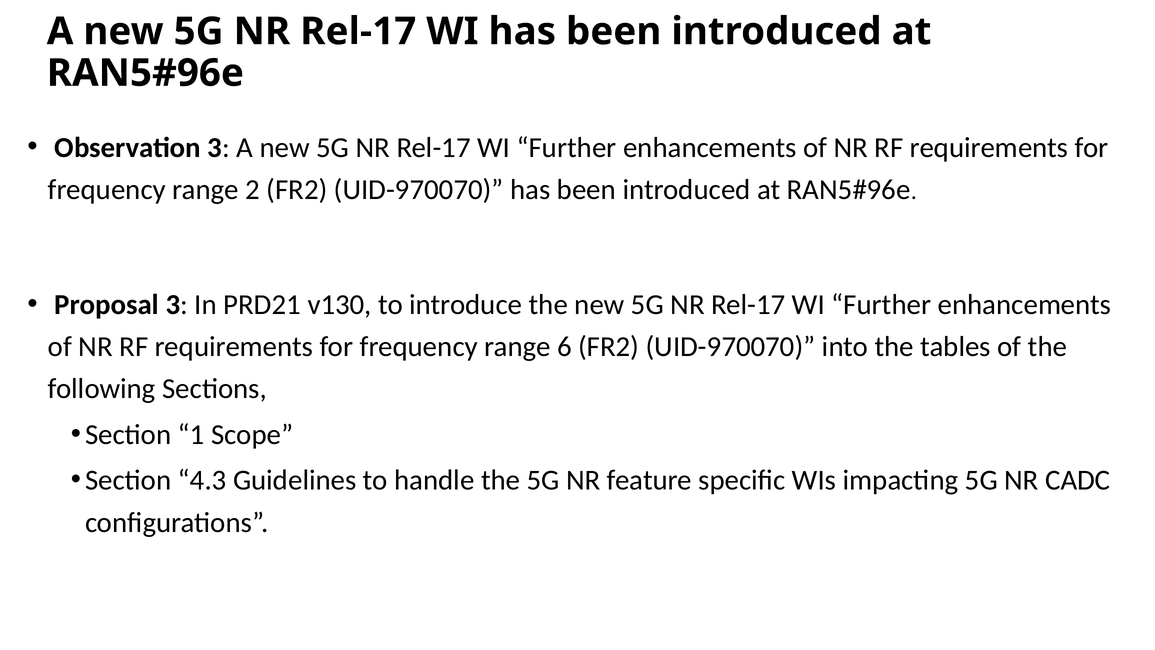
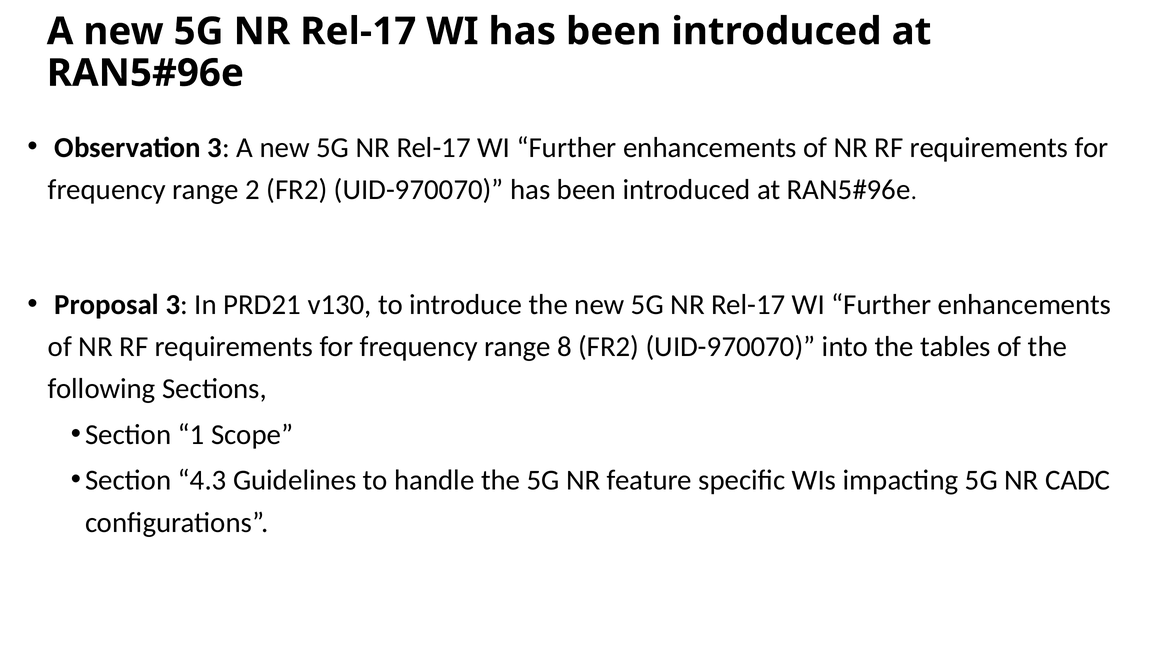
6: 6 -> 8
